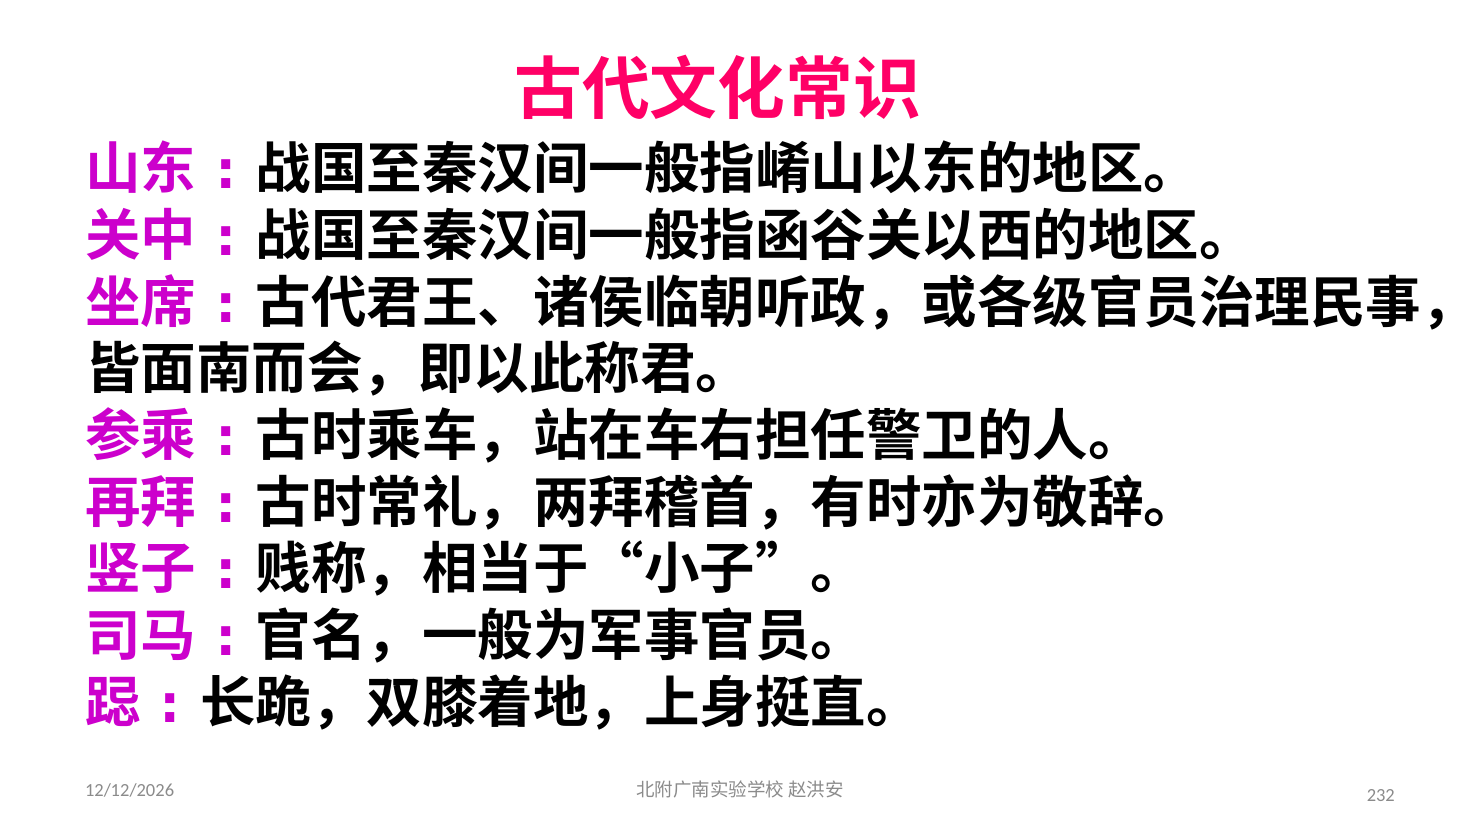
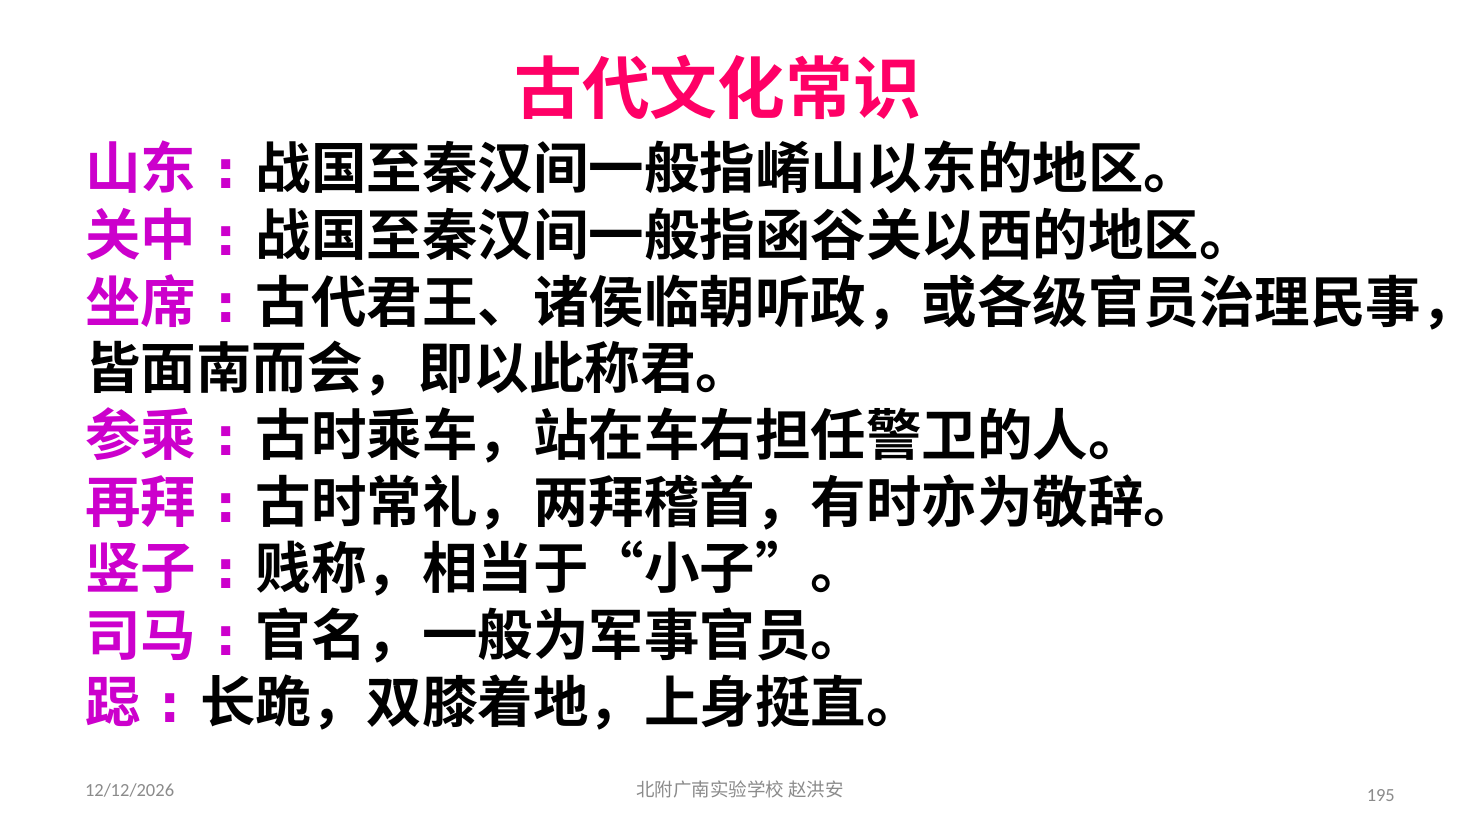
232: 232 -> 195
